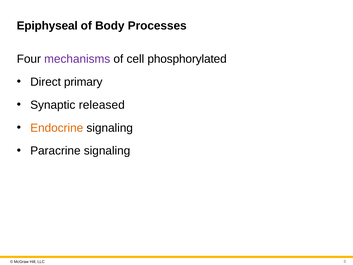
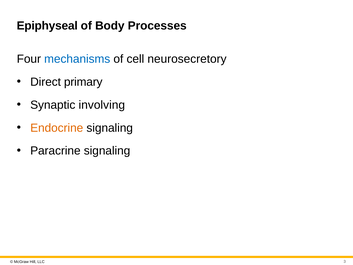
mechanisms colour: purple -> blue
phosphorylated: phosphorylated -> neurosecretory
released: released -> involving
